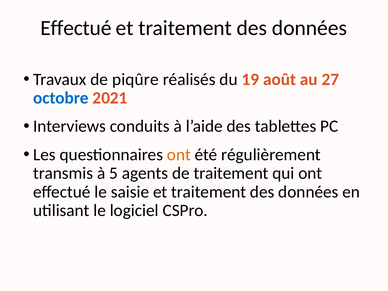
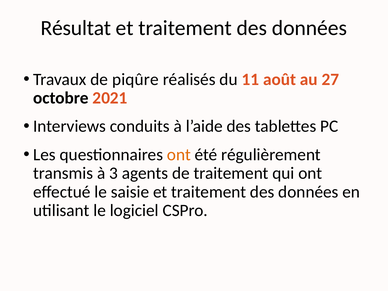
Effectué at (76, 28): Effectué -> Résultat
19: 19 -> 11
octobre colour: blue -> black
5: 5 -> 3
